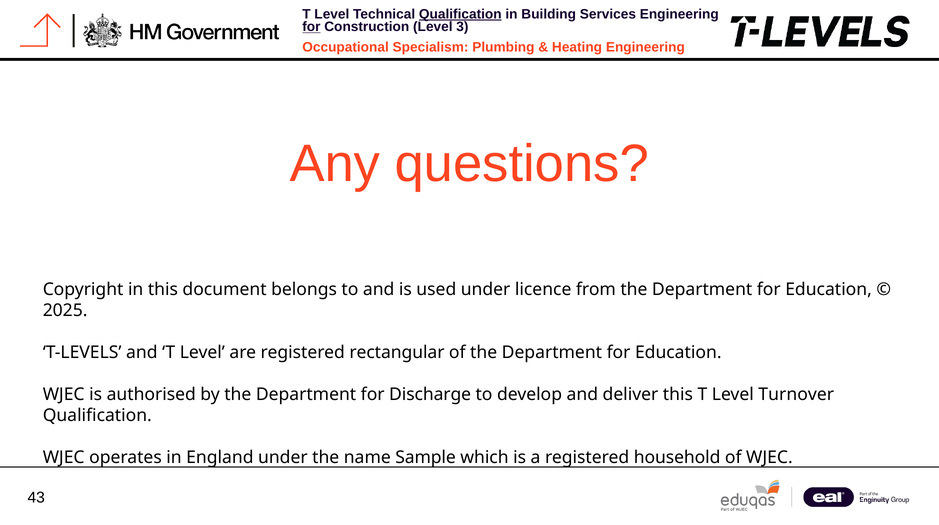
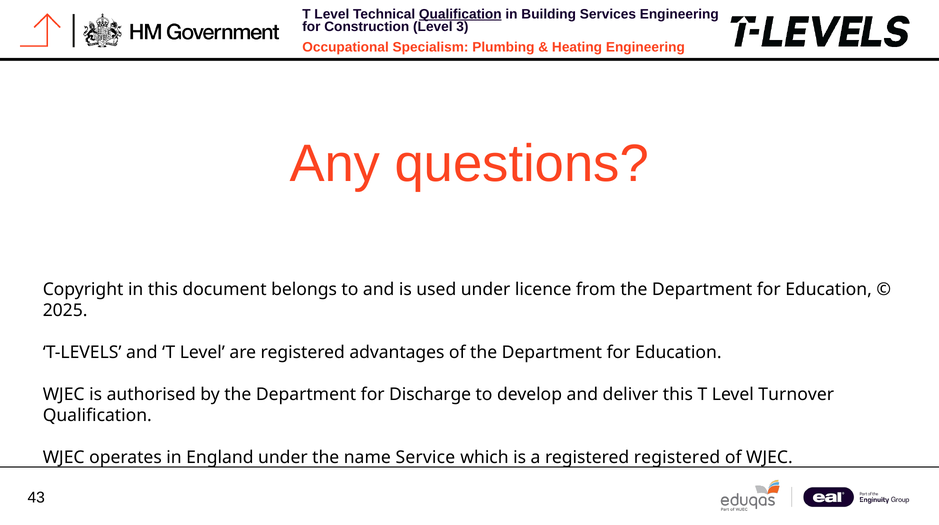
for at (311, 27) underline: present -> none
rectangular: rectangular -> advantages
Sample: Sample -> Service
registered household: household -> registered
